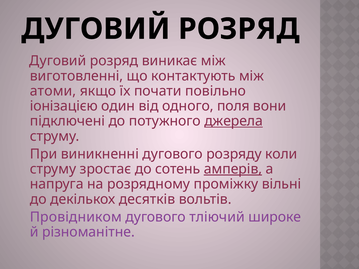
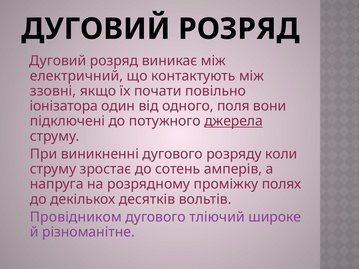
виготовленні: виготовленні -> електричний
атоми: атоми -> ззовні
іонізацією: іонізацією -> іонізатора
амперів underline: present -> none
вільні: вільні -> полях
